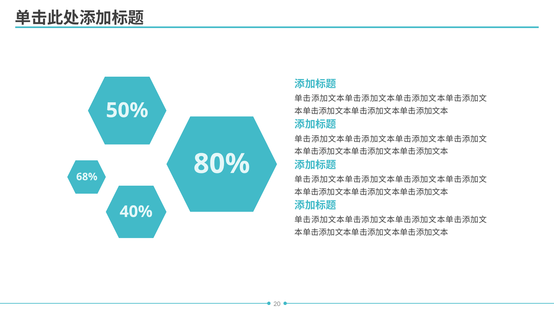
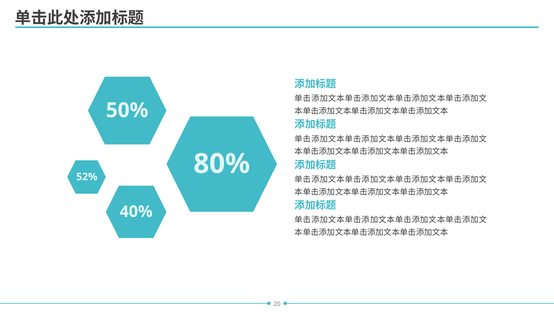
68%: 68% -> 52%
